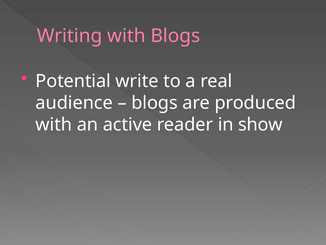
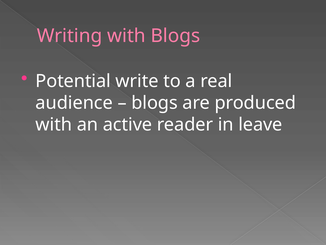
show: show -> leave
